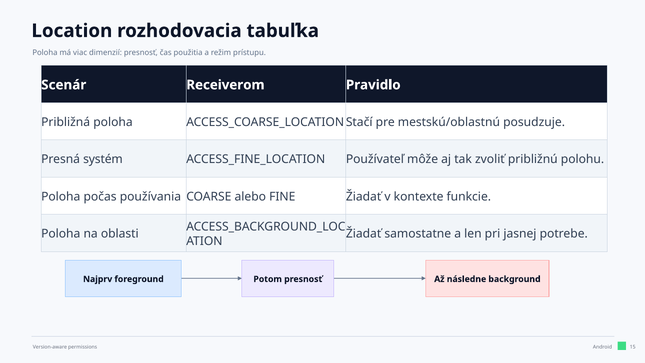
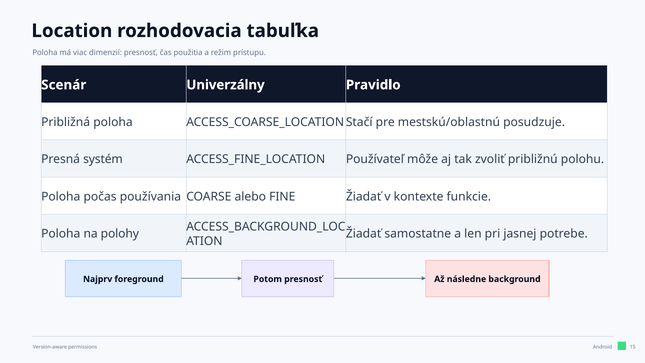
Receiverom: Receiverom -> Univerzálny
oblasti: oblasti -> polohy
